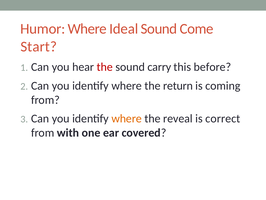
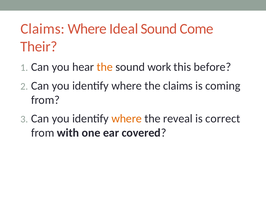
Humor at (43, 29): Humor -> Claims
Start: Start -> Their
the at (105, 67) colour: red -> orange
carry: carry -> work
the return: return -> claims
